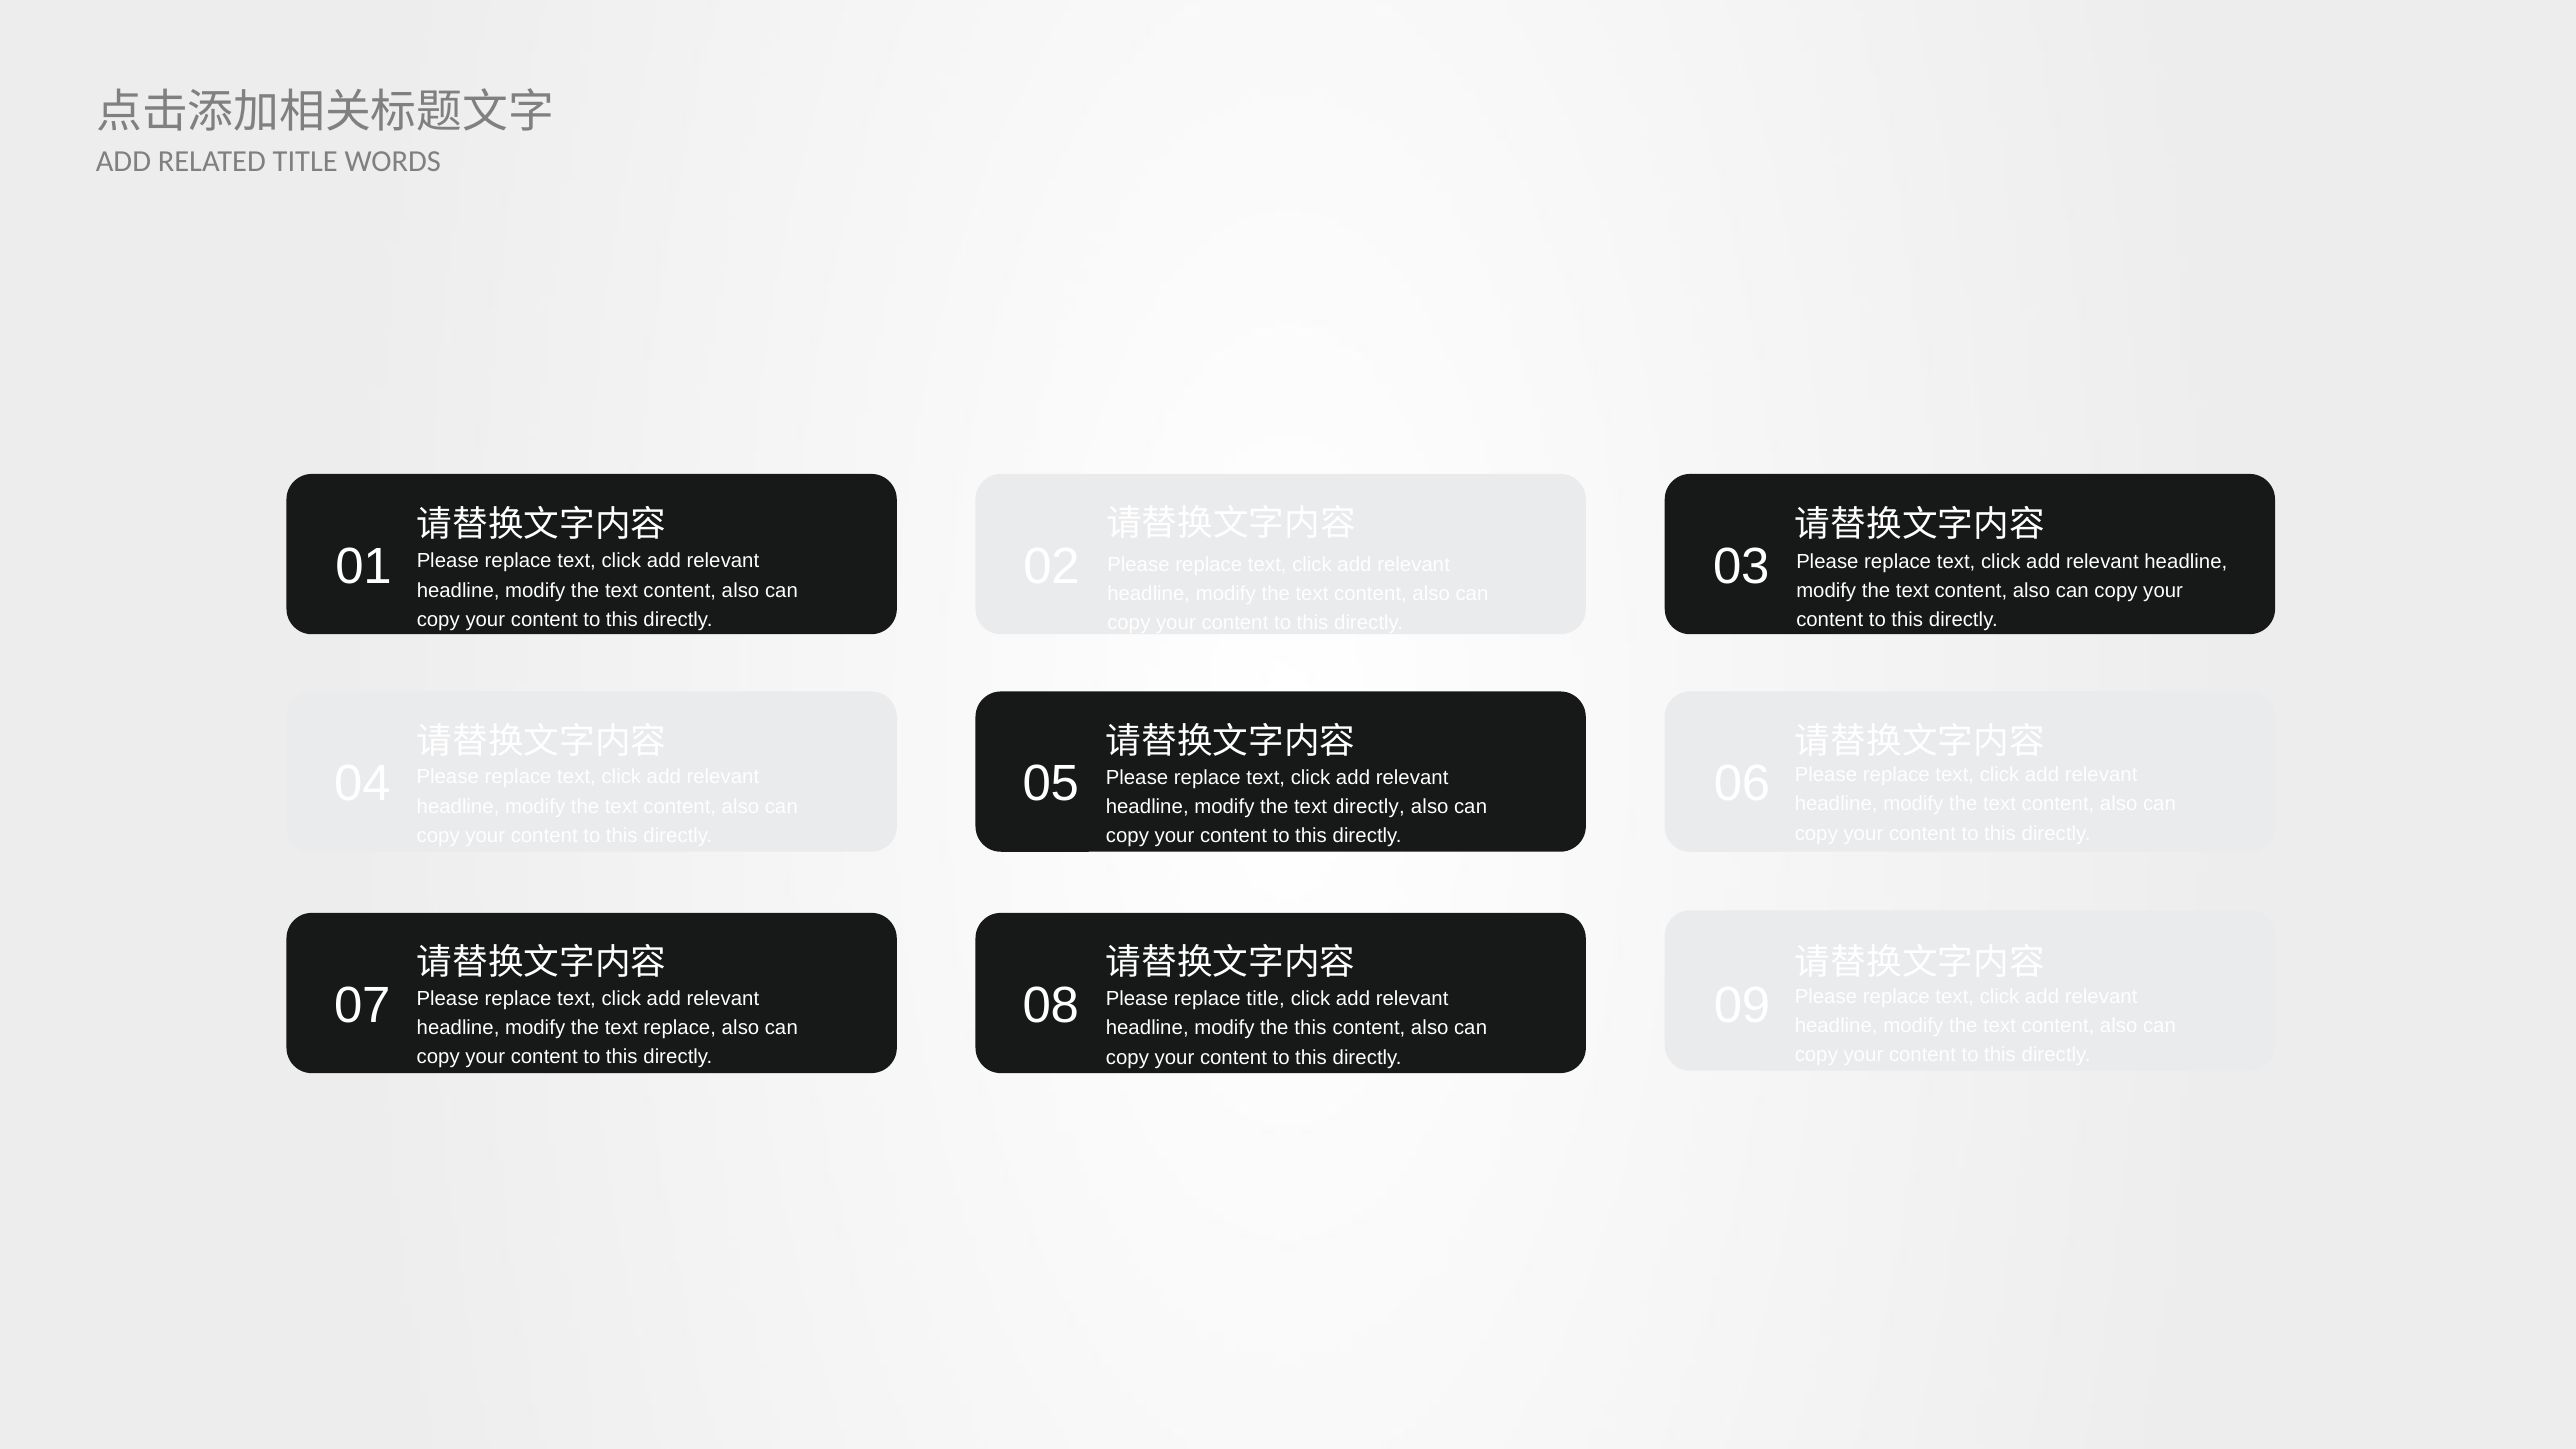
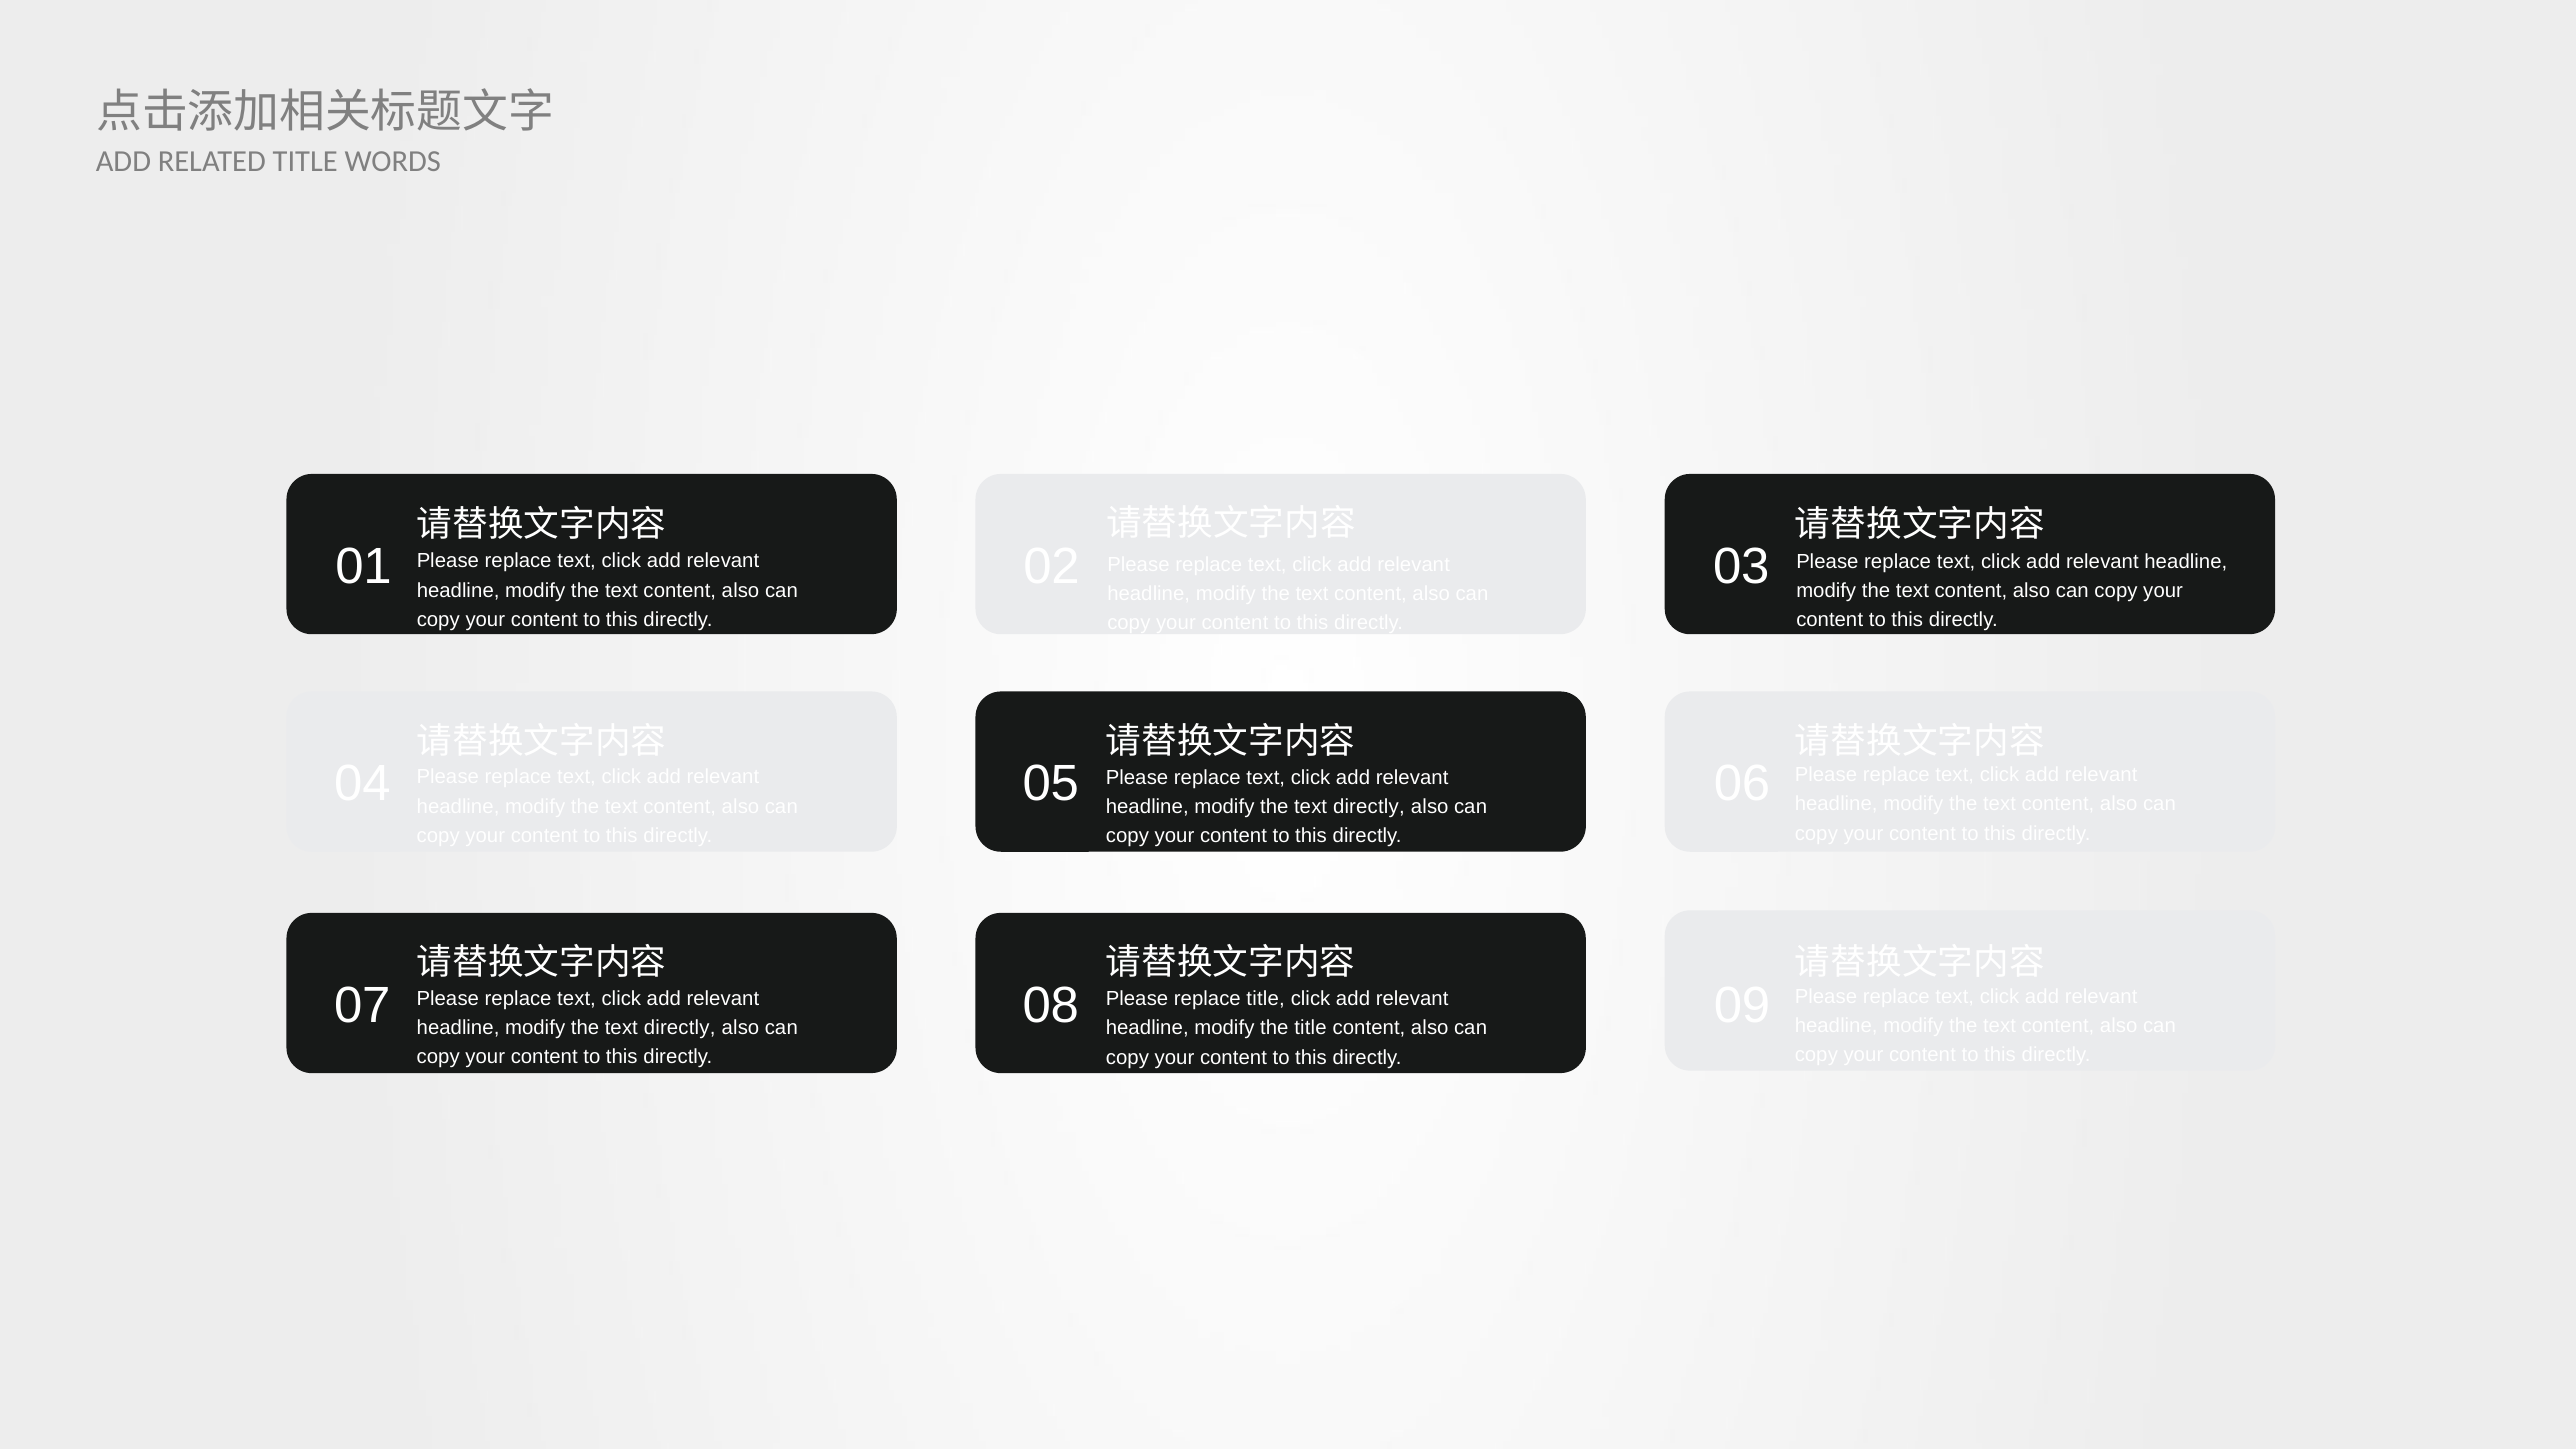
replace at (680, 1028): replace -> directly
the this: this -> title
